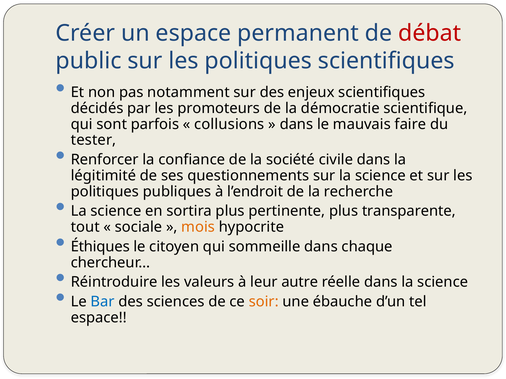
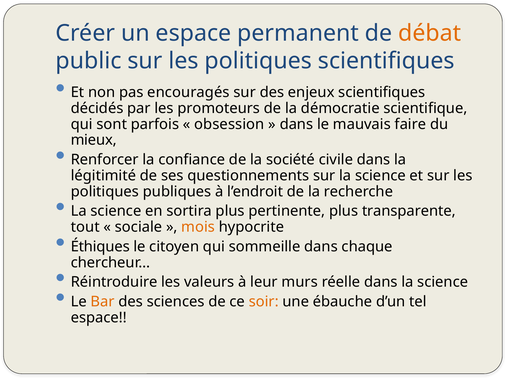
débat colour: red -> orange
notamment: notamment -> encouragés
collusions: collusions -> obsession
tester: tester -> mieux
autre: autre -> murs
Bar colour: blue -> orange
